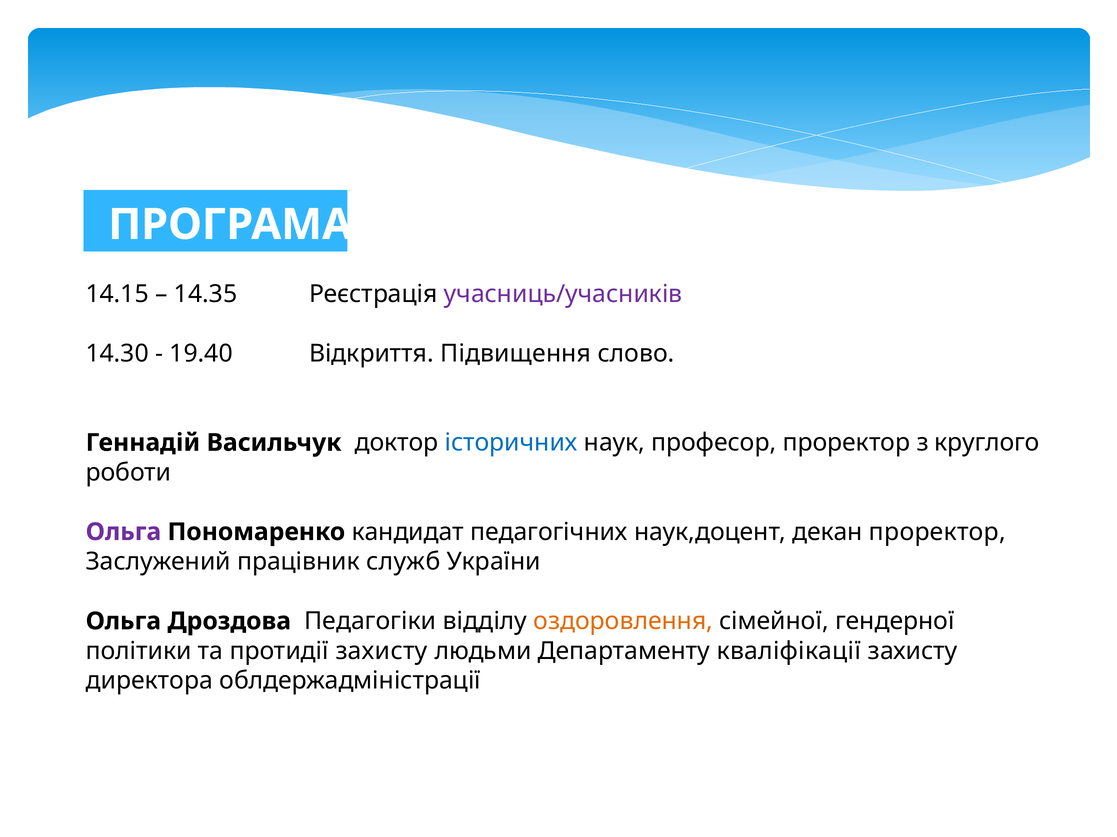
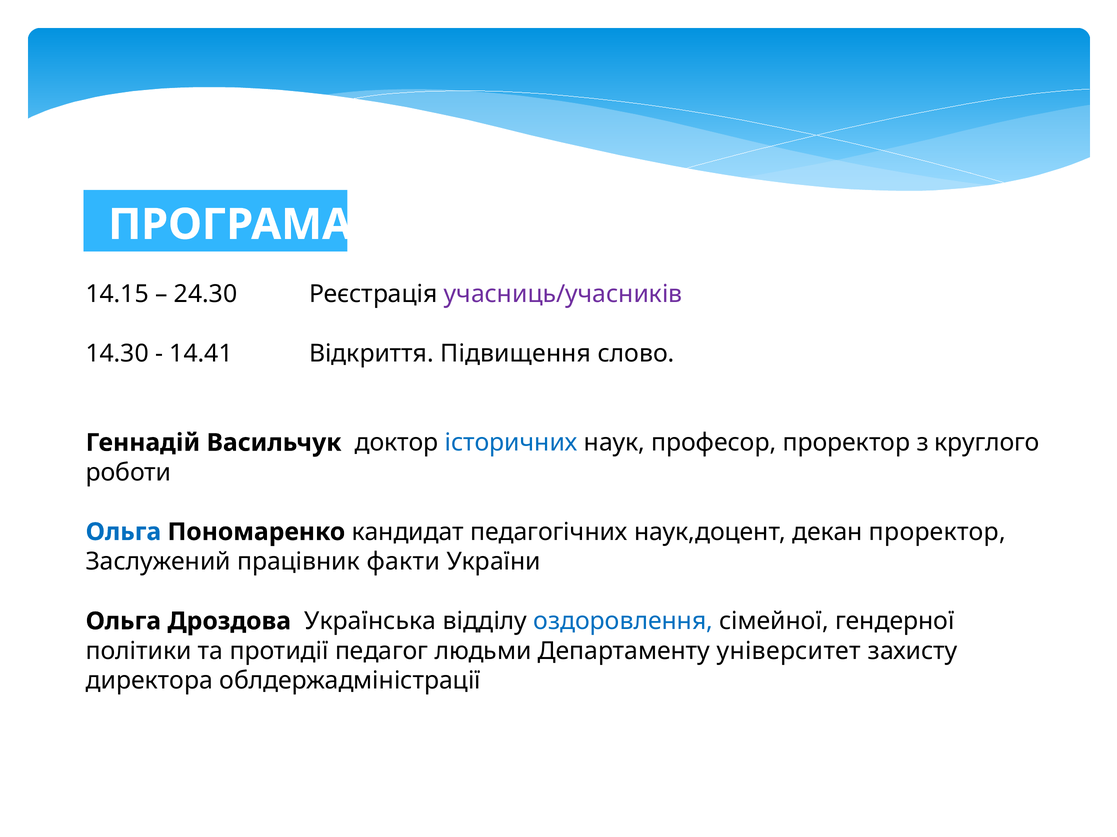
14.35: 14.35 -> 24.30
19.40: 19.40 -> 14.41
Ольга at (123, 532) colour: purple -> blue
служб: служб -> факти
Педагогіки: Педагогіки -> Українська
оздоровлення colour: orange -> blue
протидії захисту: захисту -> педагог
кваліфікації: кваліфікації -> університет
